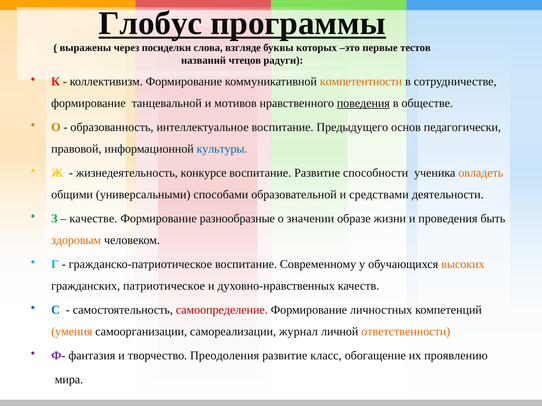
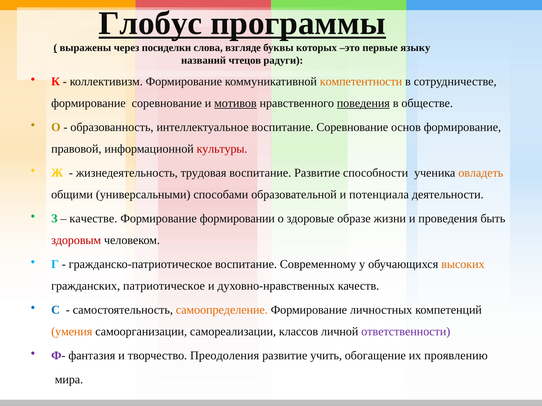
тестов: тестов -> языку
формирование танцевальной: танцевальной -> соревнование
мотивов underline: none -> present
воспитание Предыдущего: Предыдущего -> Соревнование
основ педагогически: педагогически -> формирование
культуры colour: blue -> red
конкурсе: конкурсе -> трудовая
средствами: средствами -> потенциала
разнообразные: разнообразные -> формировании
значении: значении -> здоровые
здоровым colour: orange -> red
самоопределение colour: red -> orange
журнал: журнал -> классов
ответственности colour: orange -> purple
класс: класс -> учить
